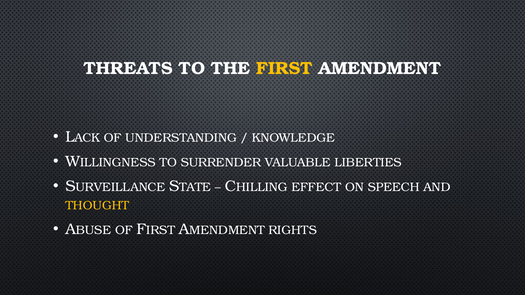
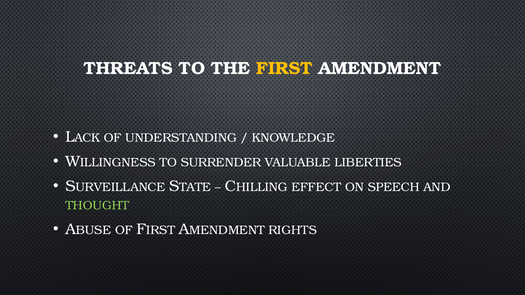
THOUGHT colour: yellow -> light green
